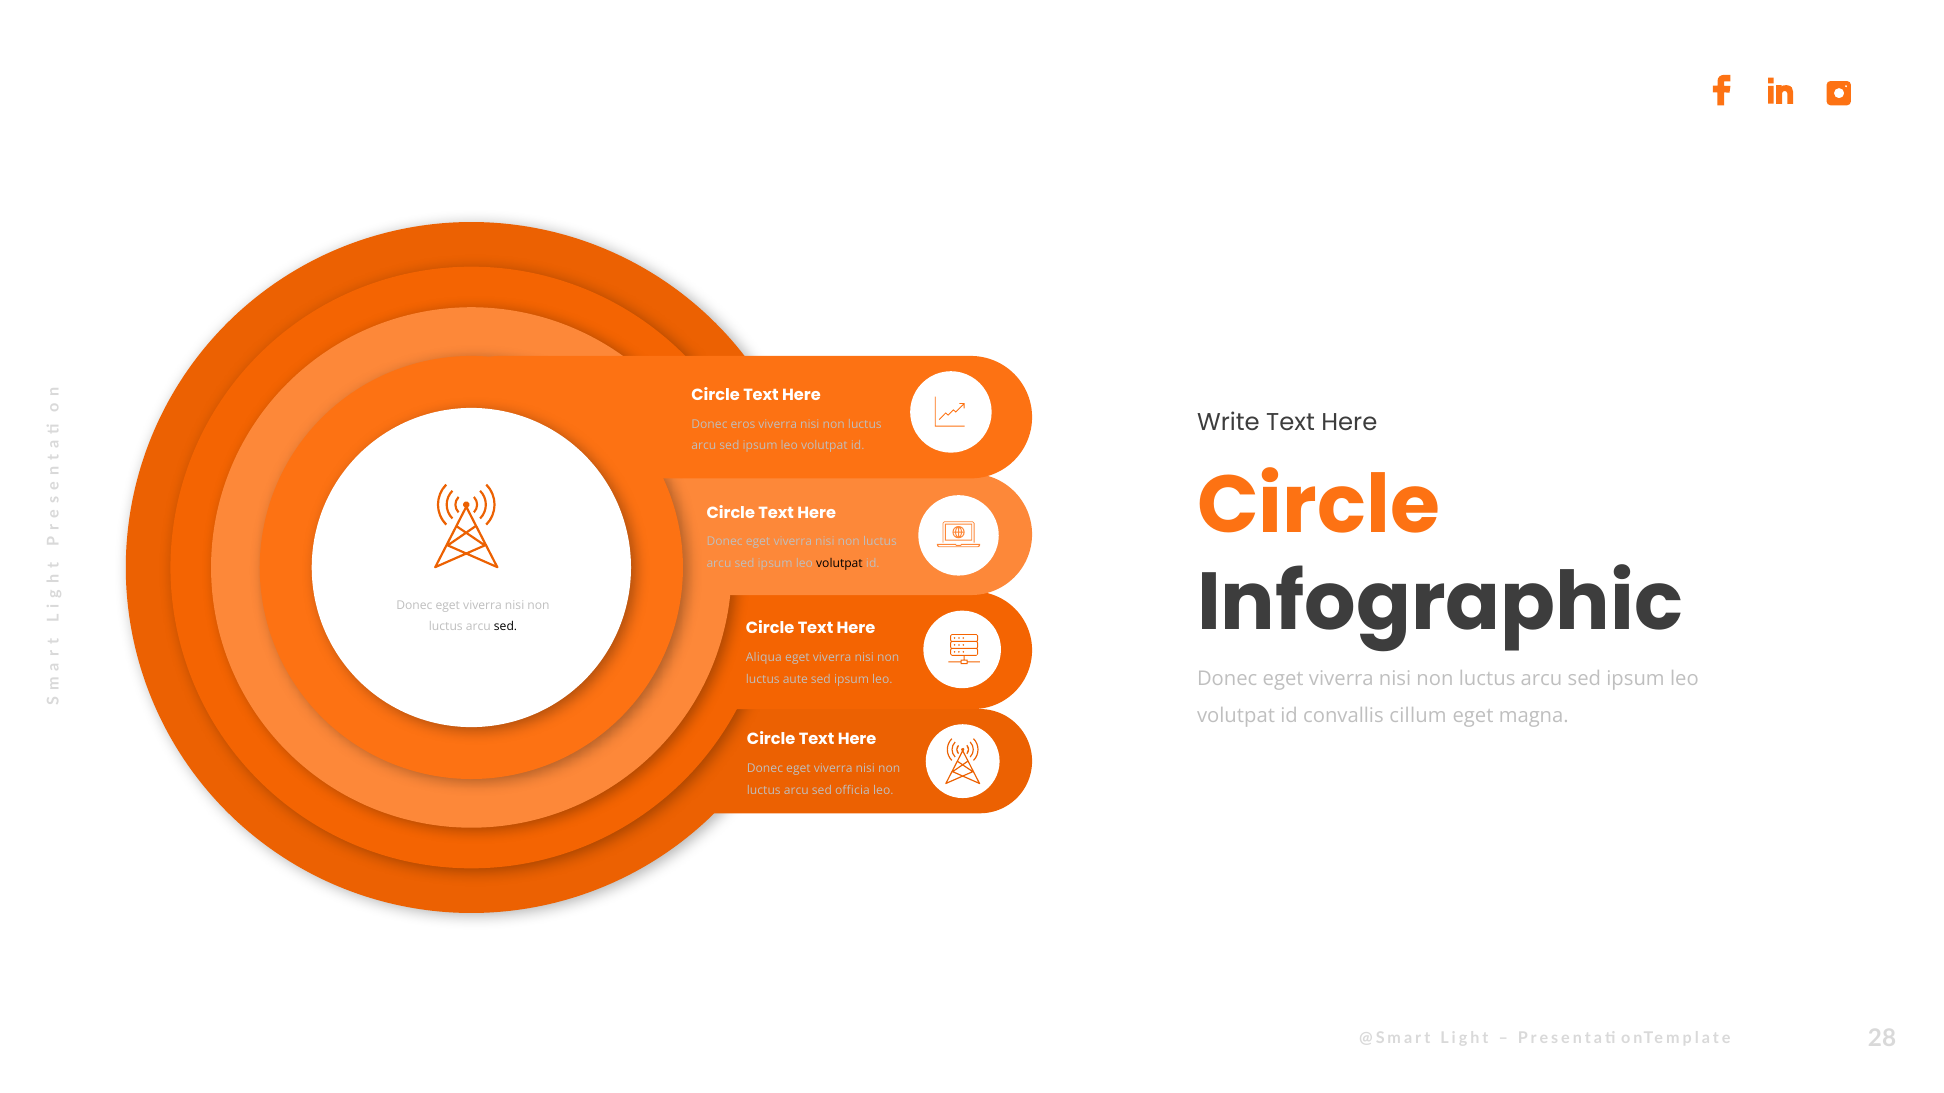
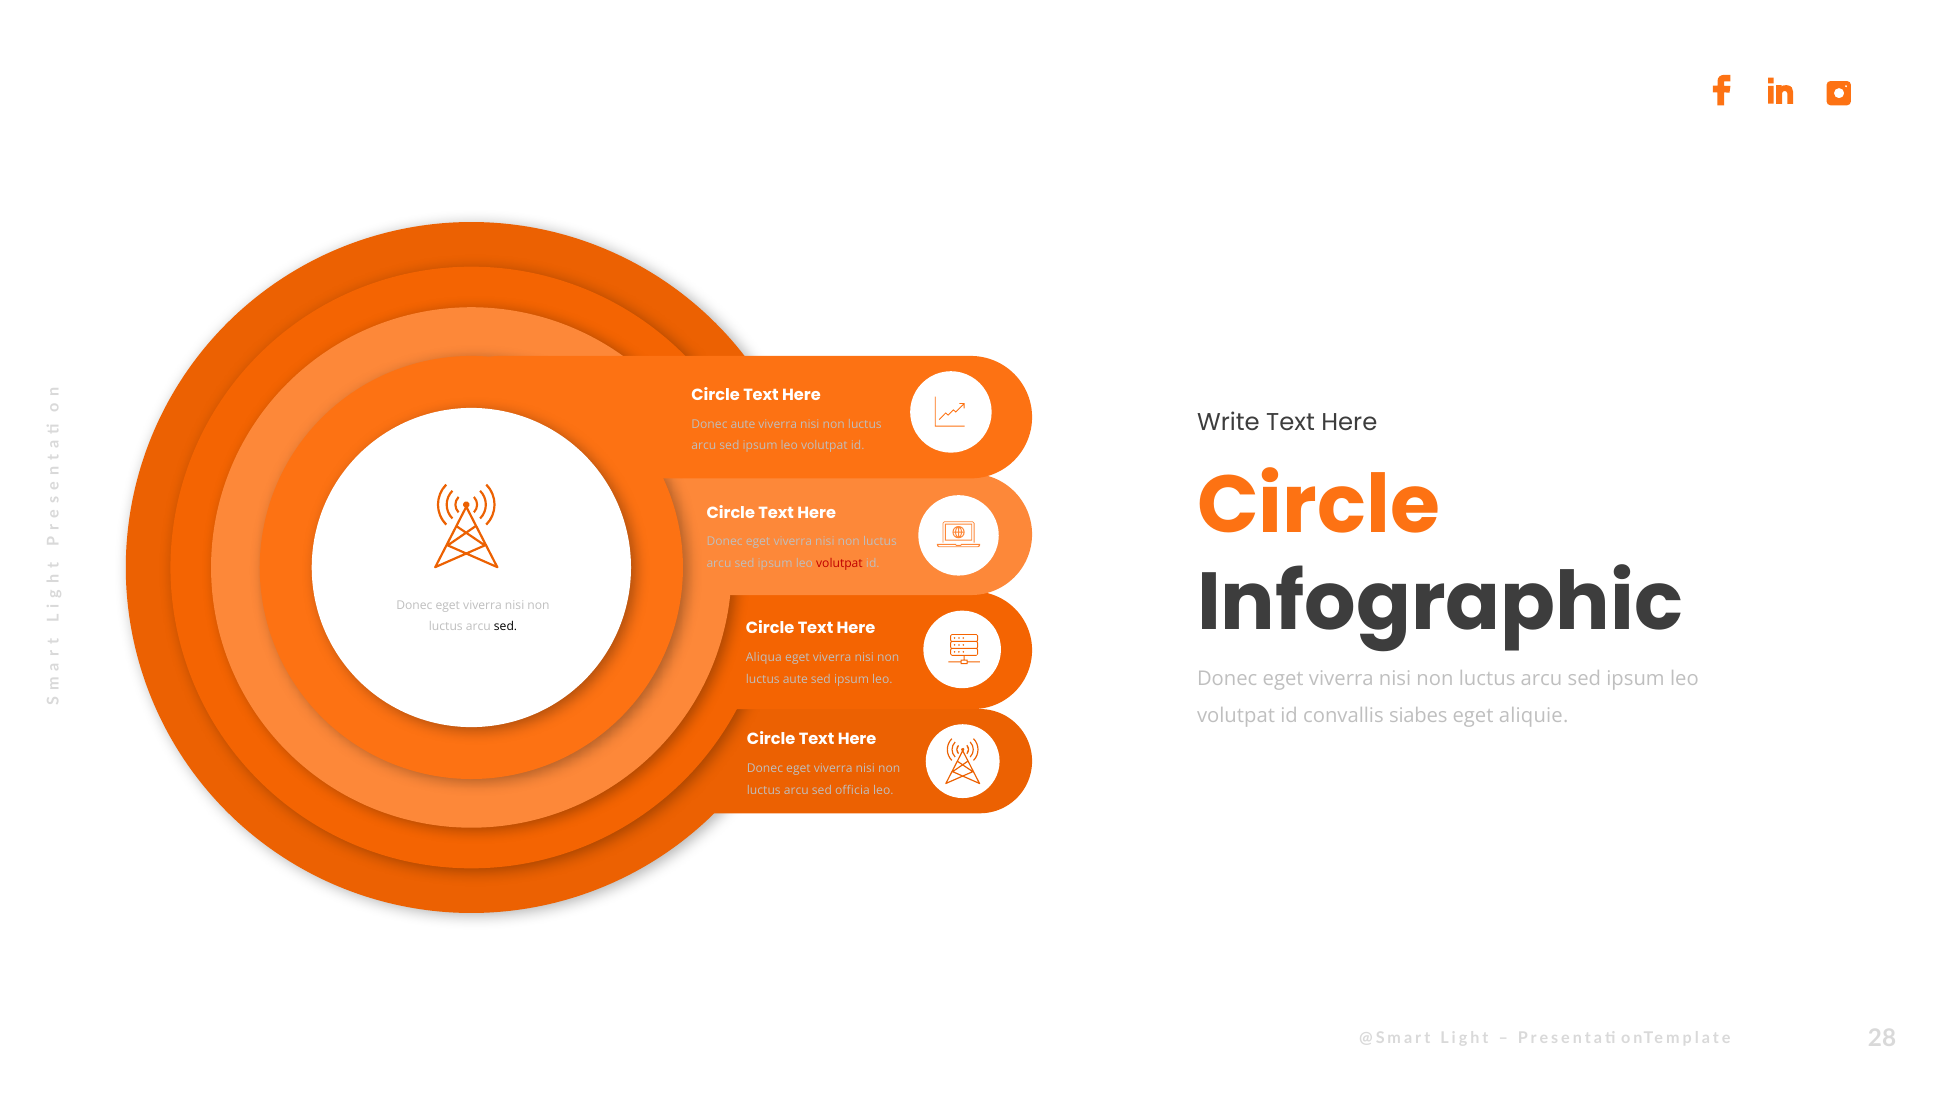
Donec eros: eros -> aute
volutpat at (839, 564) colour: black -> red
cillum: cillum -> siabes
magna: magna -> aliquie
